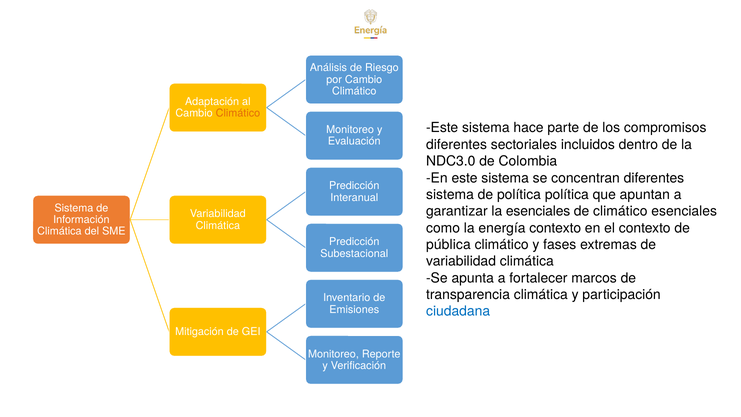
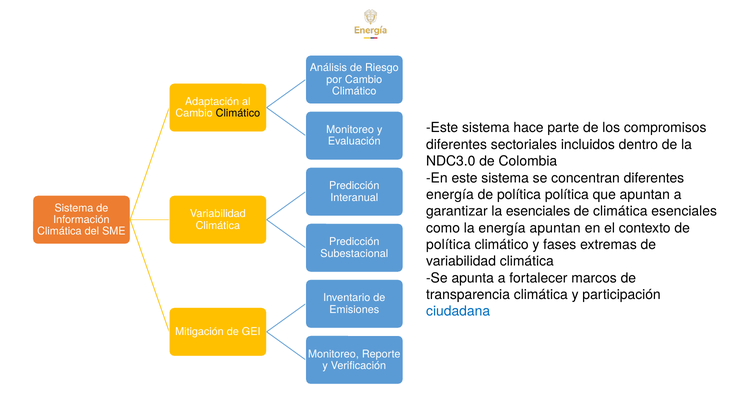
Climático at (238, 113) colour: orange -> black
sistema at (450, 195): sistema -> energía
de climático: climático -> climática
energía contexto: contexto -> apuntan
pública at (448, 245): pública -> política
